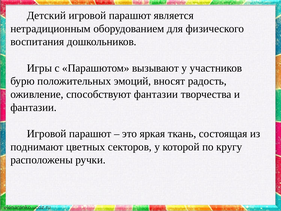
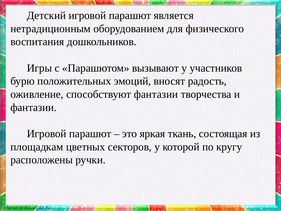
поднимают: поднимают -> площадкам
